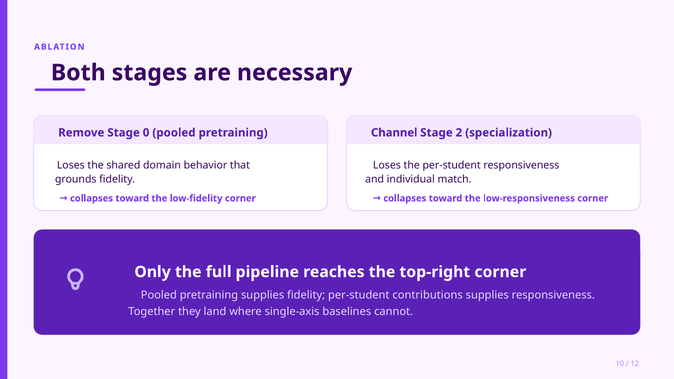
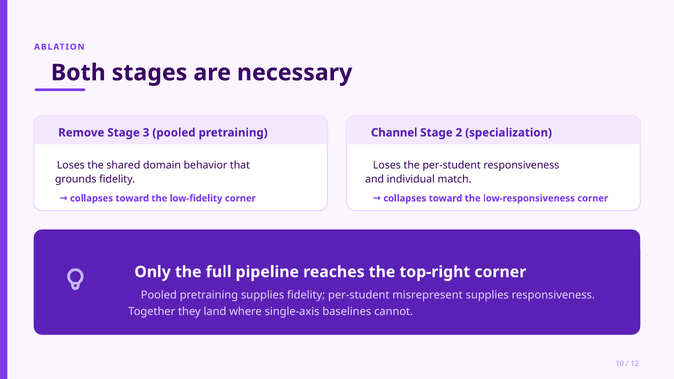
0: 0 -> 3
contributions: contributions -> misrepresent
